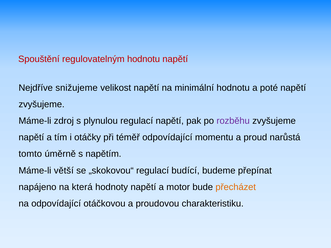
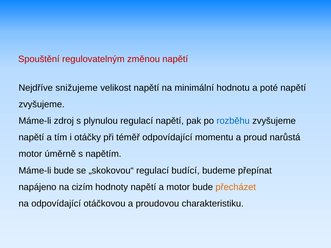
regulovatelným hodnotu: hodnotu -> změnou
rozběhu colour: purple -> blue
tomto at (30, 154): tomto -> motor
Máme-li větší: větší -> bude
která: která -> cizím
